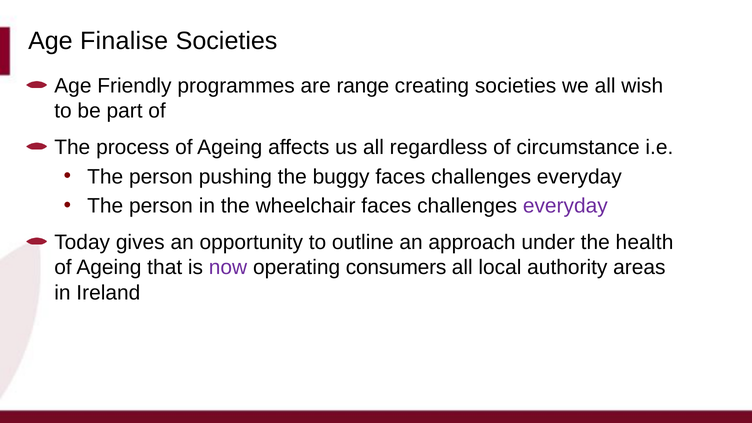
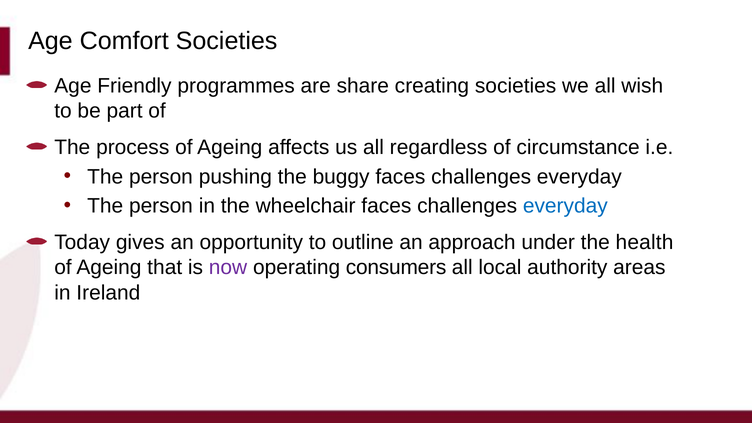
Finalise: Finalise -> Comfort
range: range -> share
everyday at (565, 206) colour: purple -> blue
